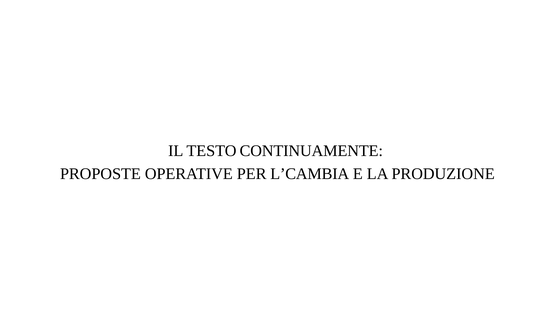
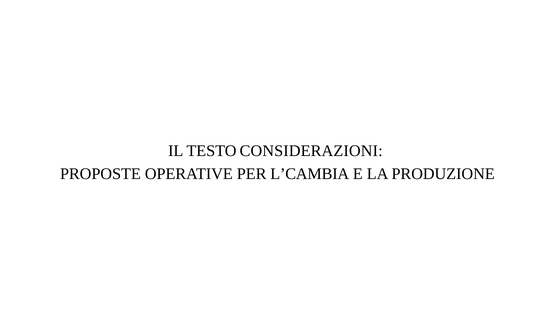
CONTINUAMENTE: CONTINUAMENTE -> CONSIDERAZIONI
